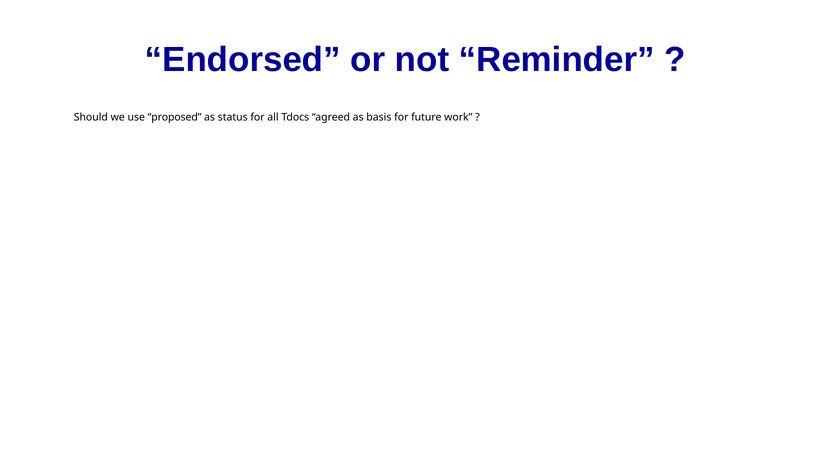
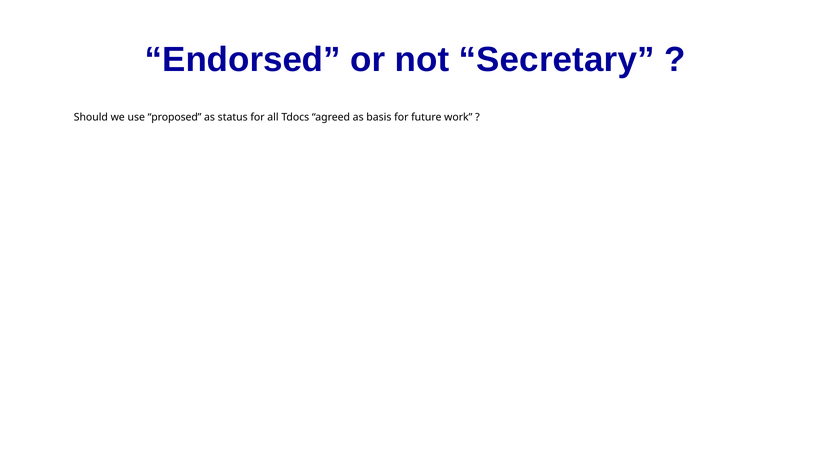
Reminder: Reminder -> Secretary
